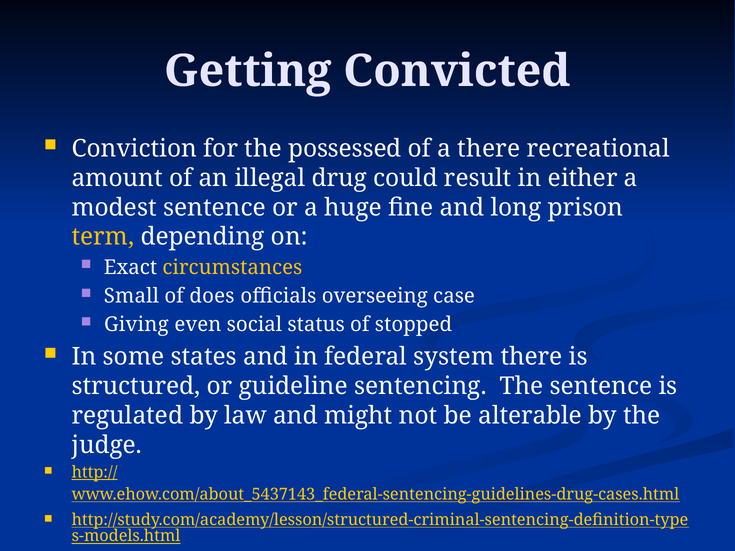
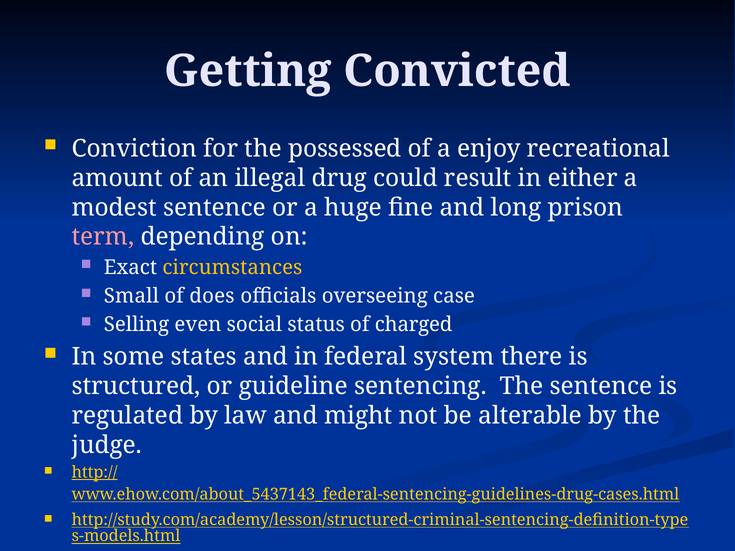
a there: there -> enjoy
term colour: yellow -> pink
Giving: Giving -> Selling
stopped: stopped -> charged
